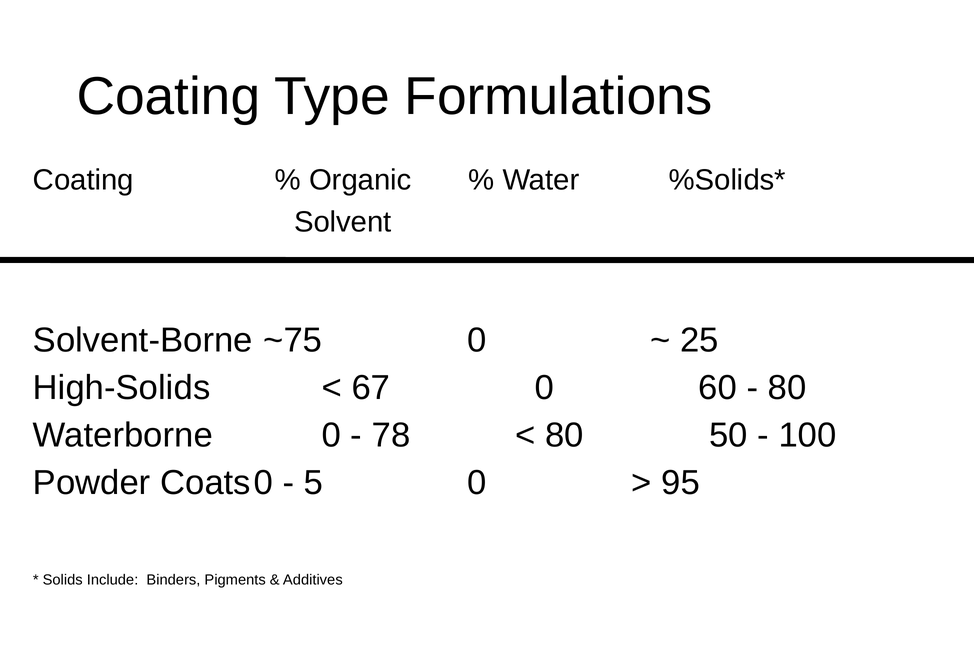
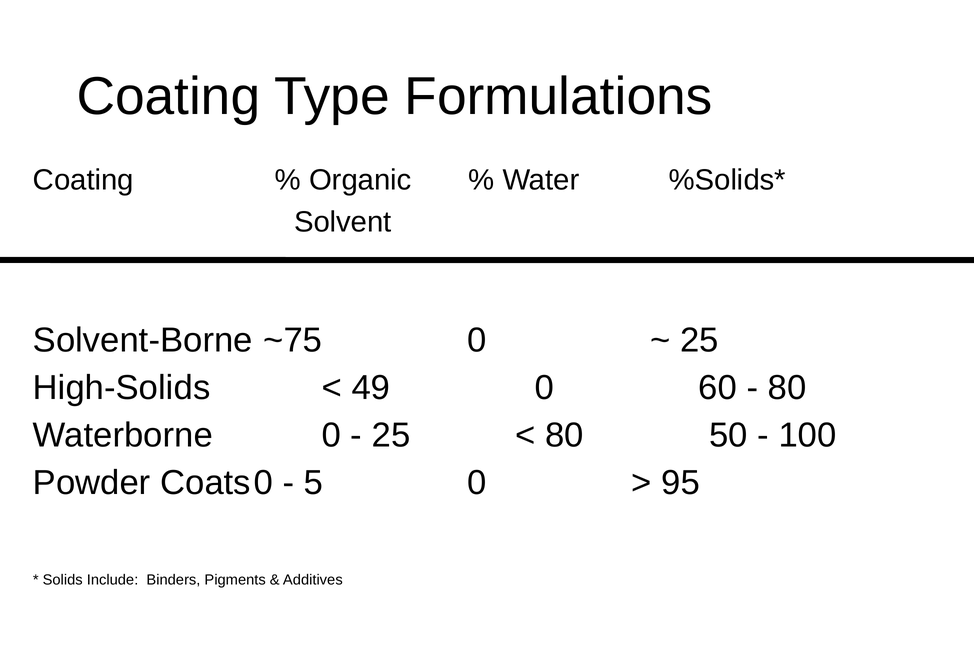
67: 67 -> 49
78 at (391, 435): 78 -> 25
